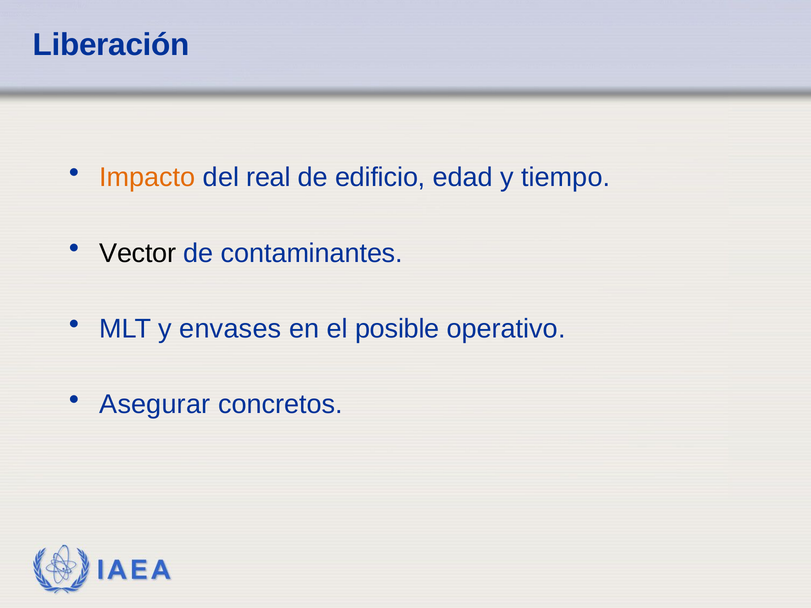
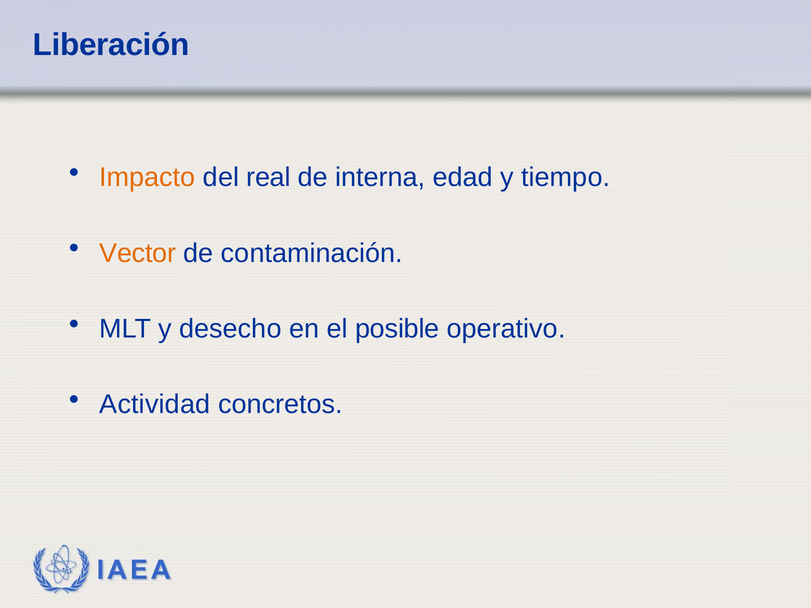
edificio: edificio -> interna
Vector colour: black -> orange
contaminantes: contaminantes -> contaminación
envases: envases -> desecho
Asegurar: Asegurar -> Actividad
